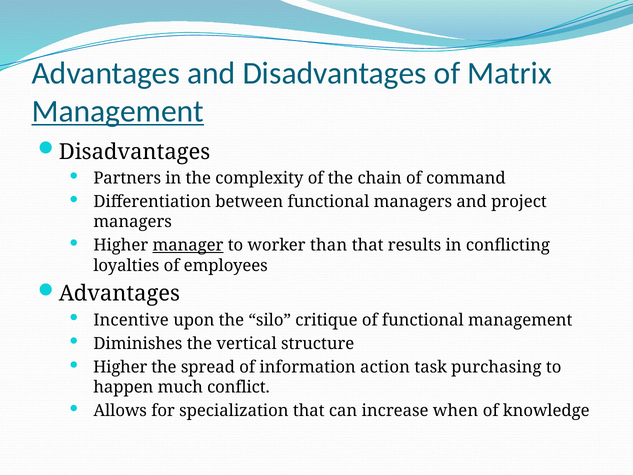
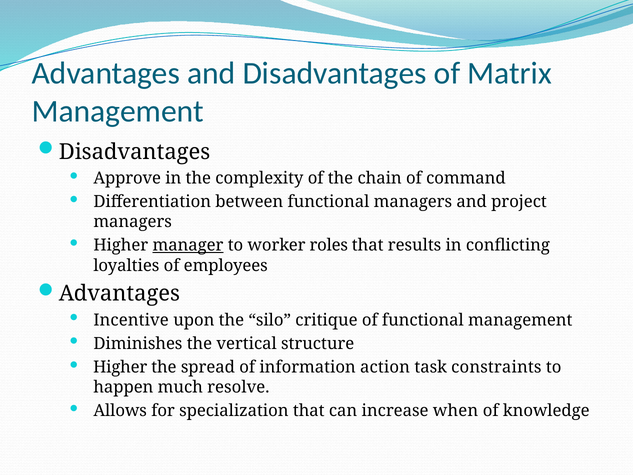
Management at (118, 111) underline: present -> none
Partners: Partners -> Approve
than: than -> roles
purchasing: purchasing -> constraints
conflict: conflict -> resolve
